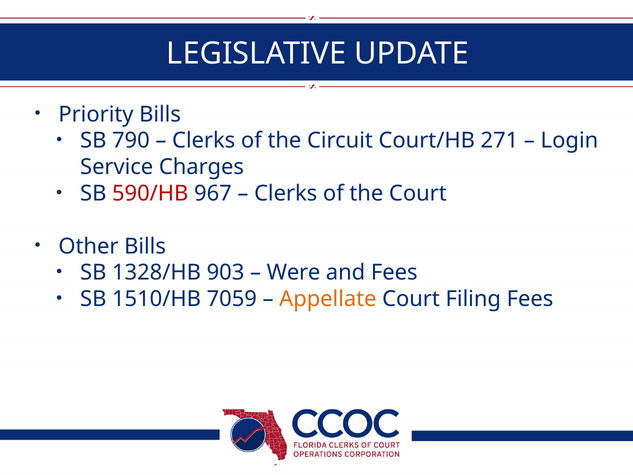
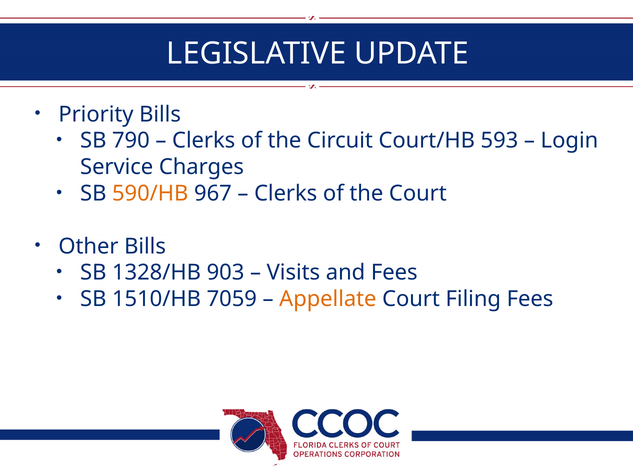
271: 271 -> 593
590/HB colour: red -> orange
Were: Were -> Visits
